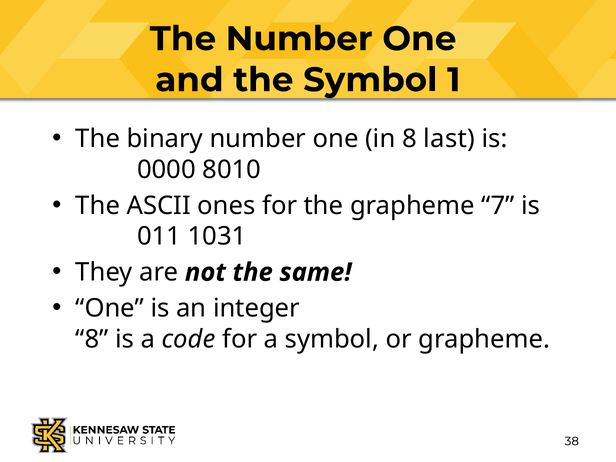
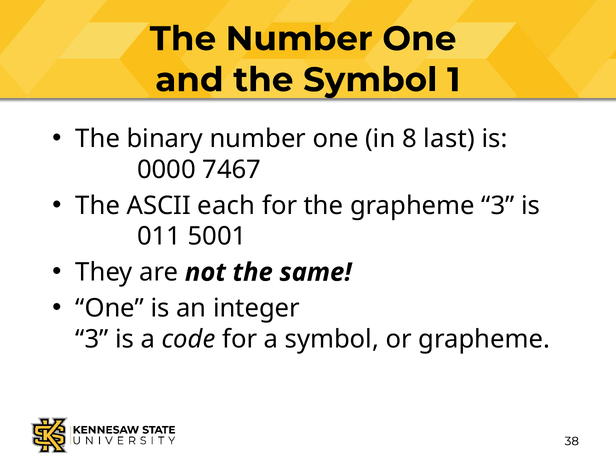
8010: 8010 -> 7467
ones: ones -> each
grapheme 7: 7 -> 3
1031: 1031 -> 5001
8 at (92, 339): 8 -> 3
